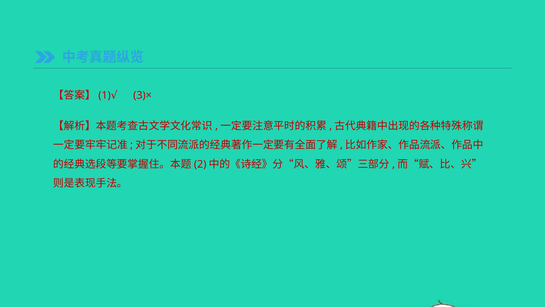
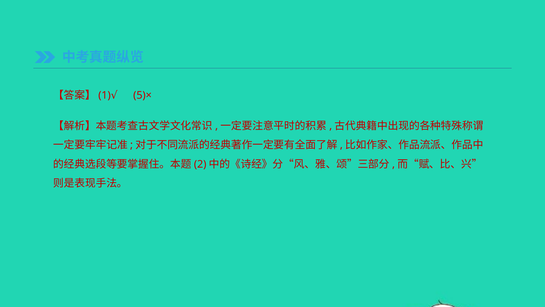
3)×: 3)× -> 5)×
